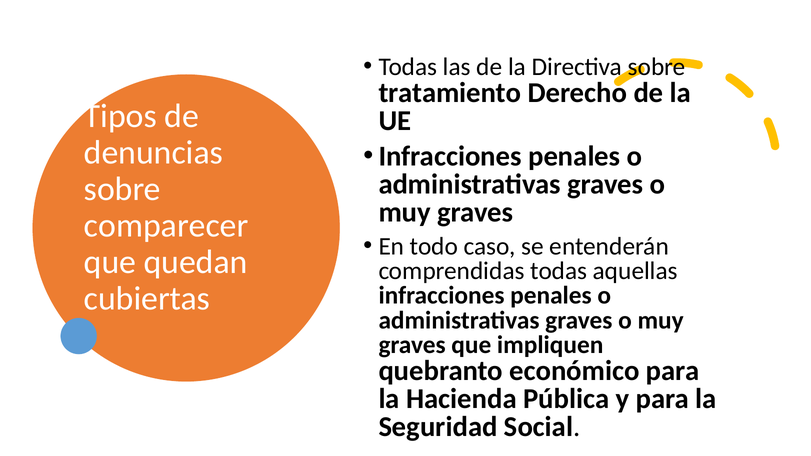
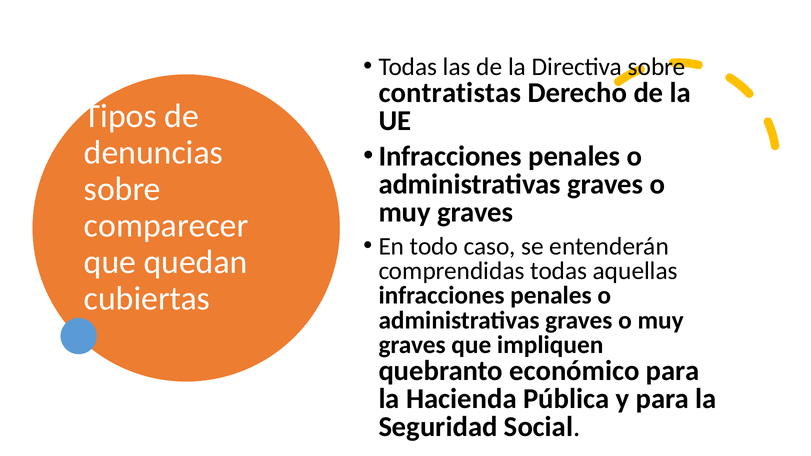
tratamiento: tratamiento -> contratistas
